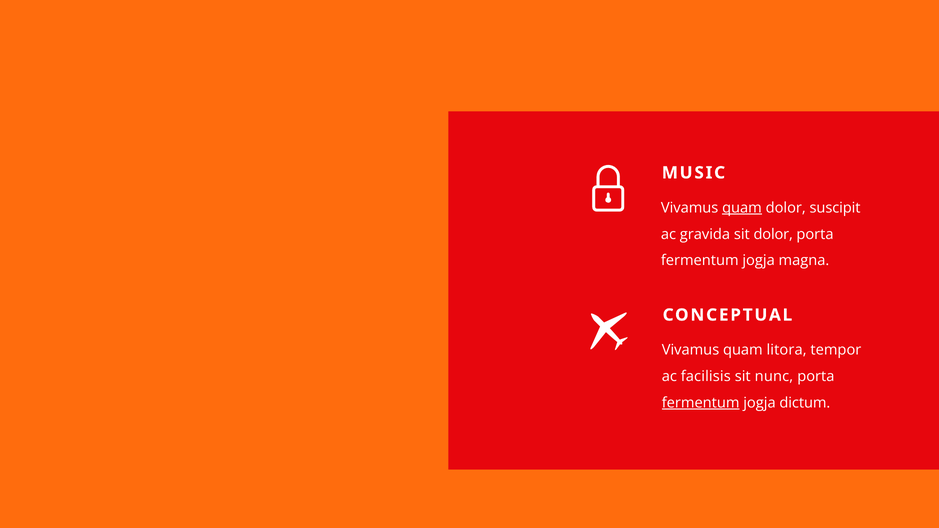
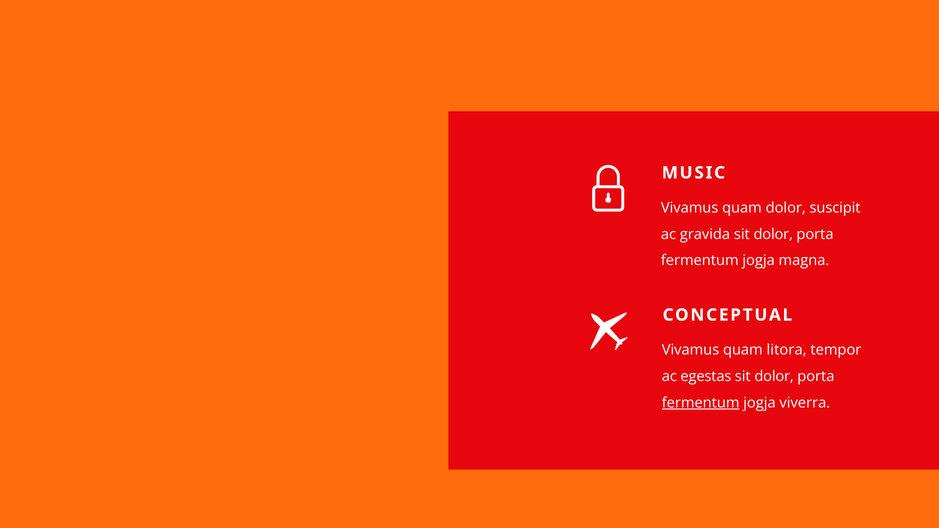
quam at (742, 208) underline: present -> none
facilisis: facilisis -> egestas
nunc at (774, 377): nunc -> dolor
dictum: dictum -> viverra
